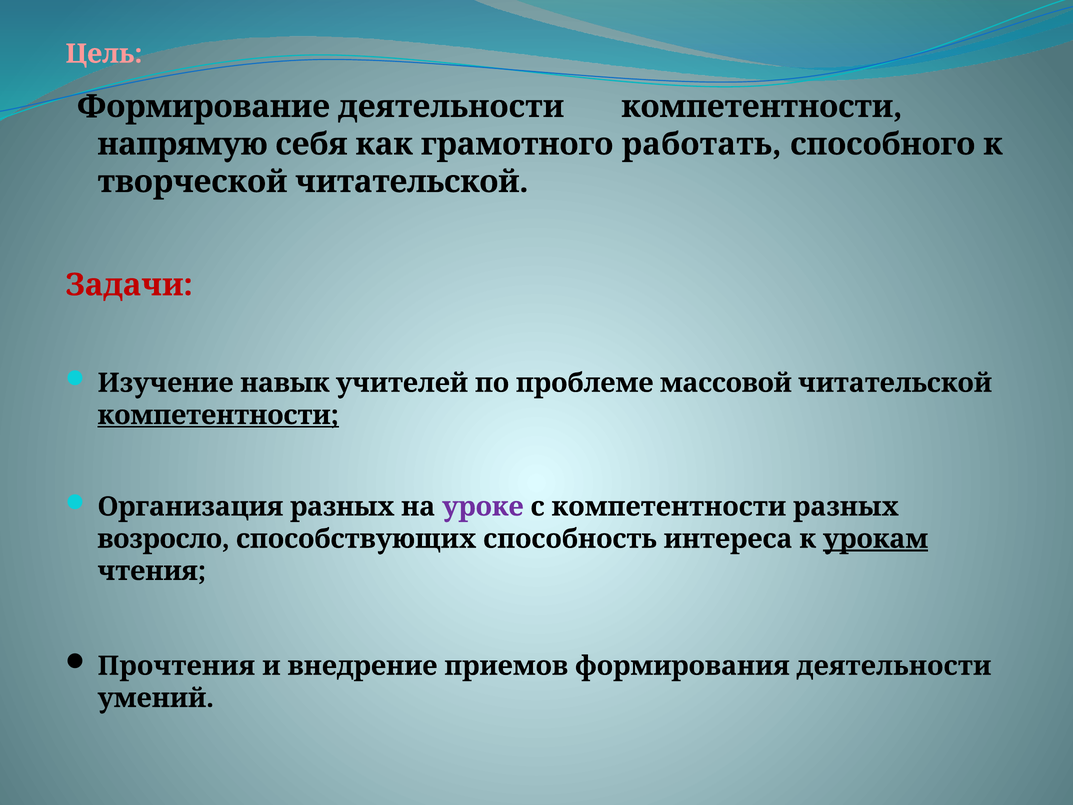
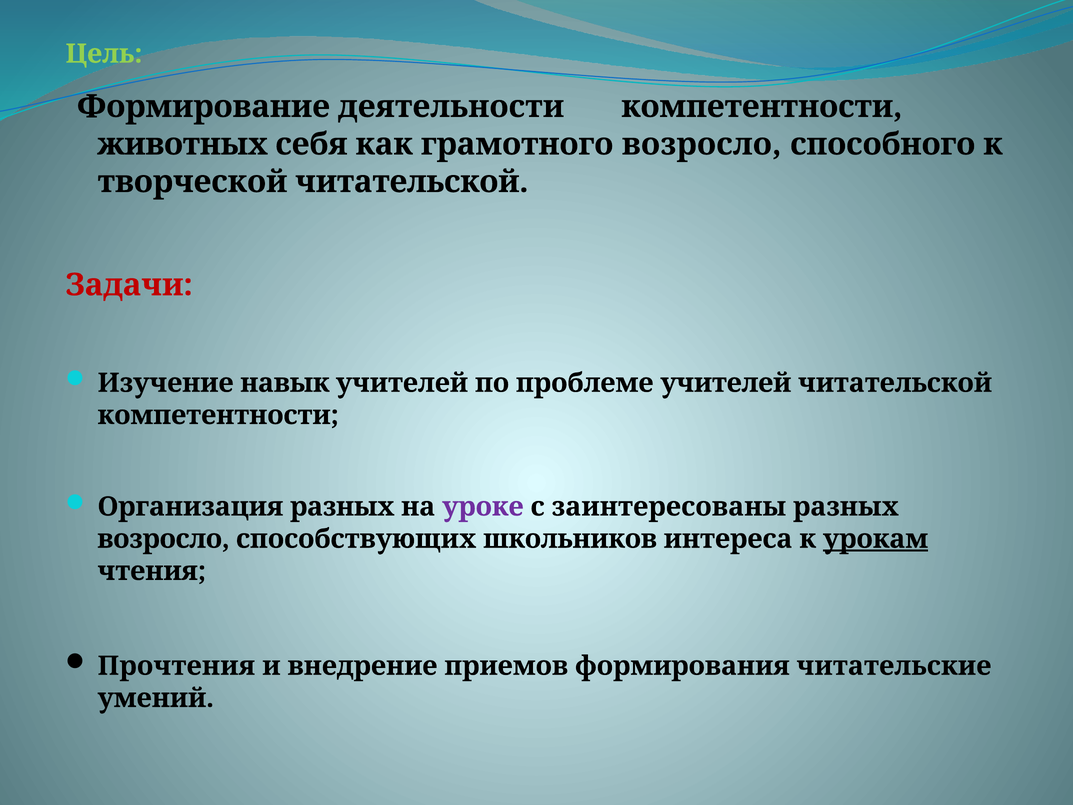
Цель colour: pink -> light green
напрямую: напрямую -> животных
грамотного работать: работать -> возросло
проблеме массовой: массовой -> учителей
компетентности at (218, 415) underline: present -> none
с компетентности: компетентности -> заинтересованы
способность: способность -> школьников
формирования деятельности: деятельности -> читательские
